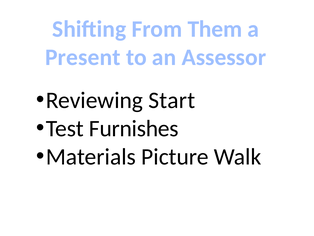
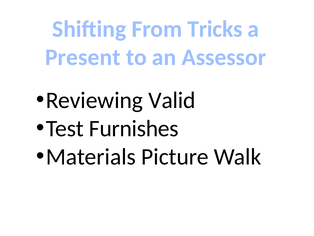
Them: Them -> Tricks
Start: Start -> Valid
